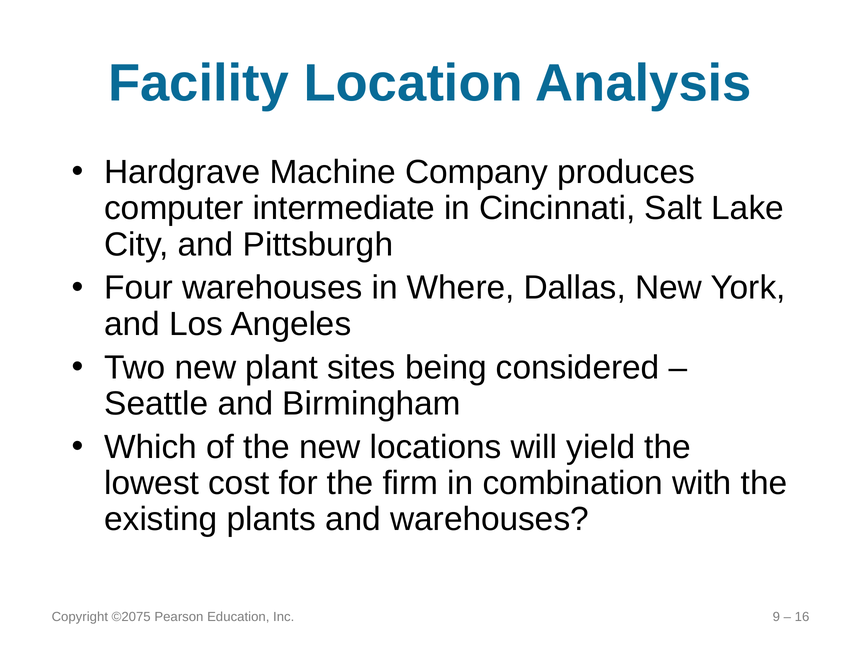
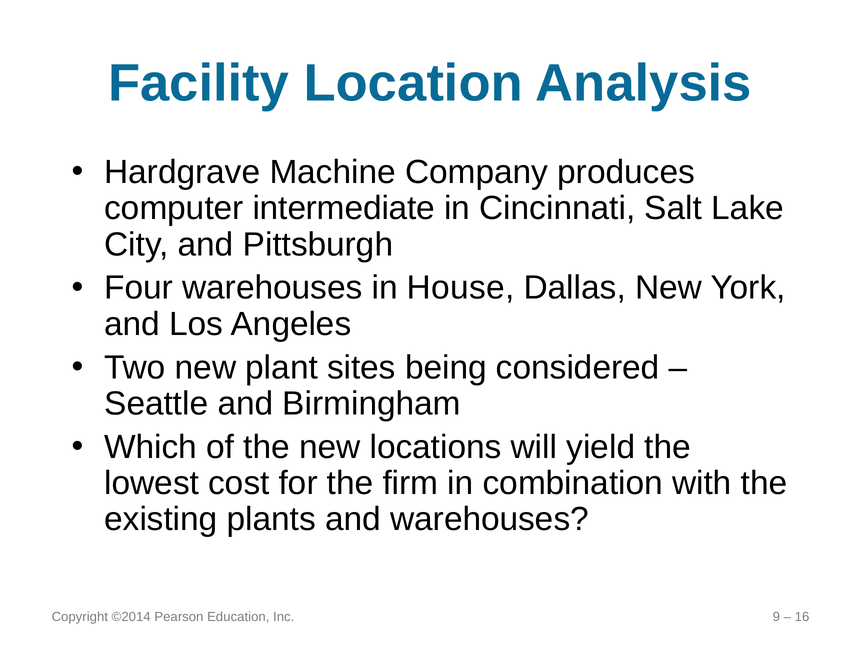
Where: Where -> House
©2075: ©2075 -> ©2014
